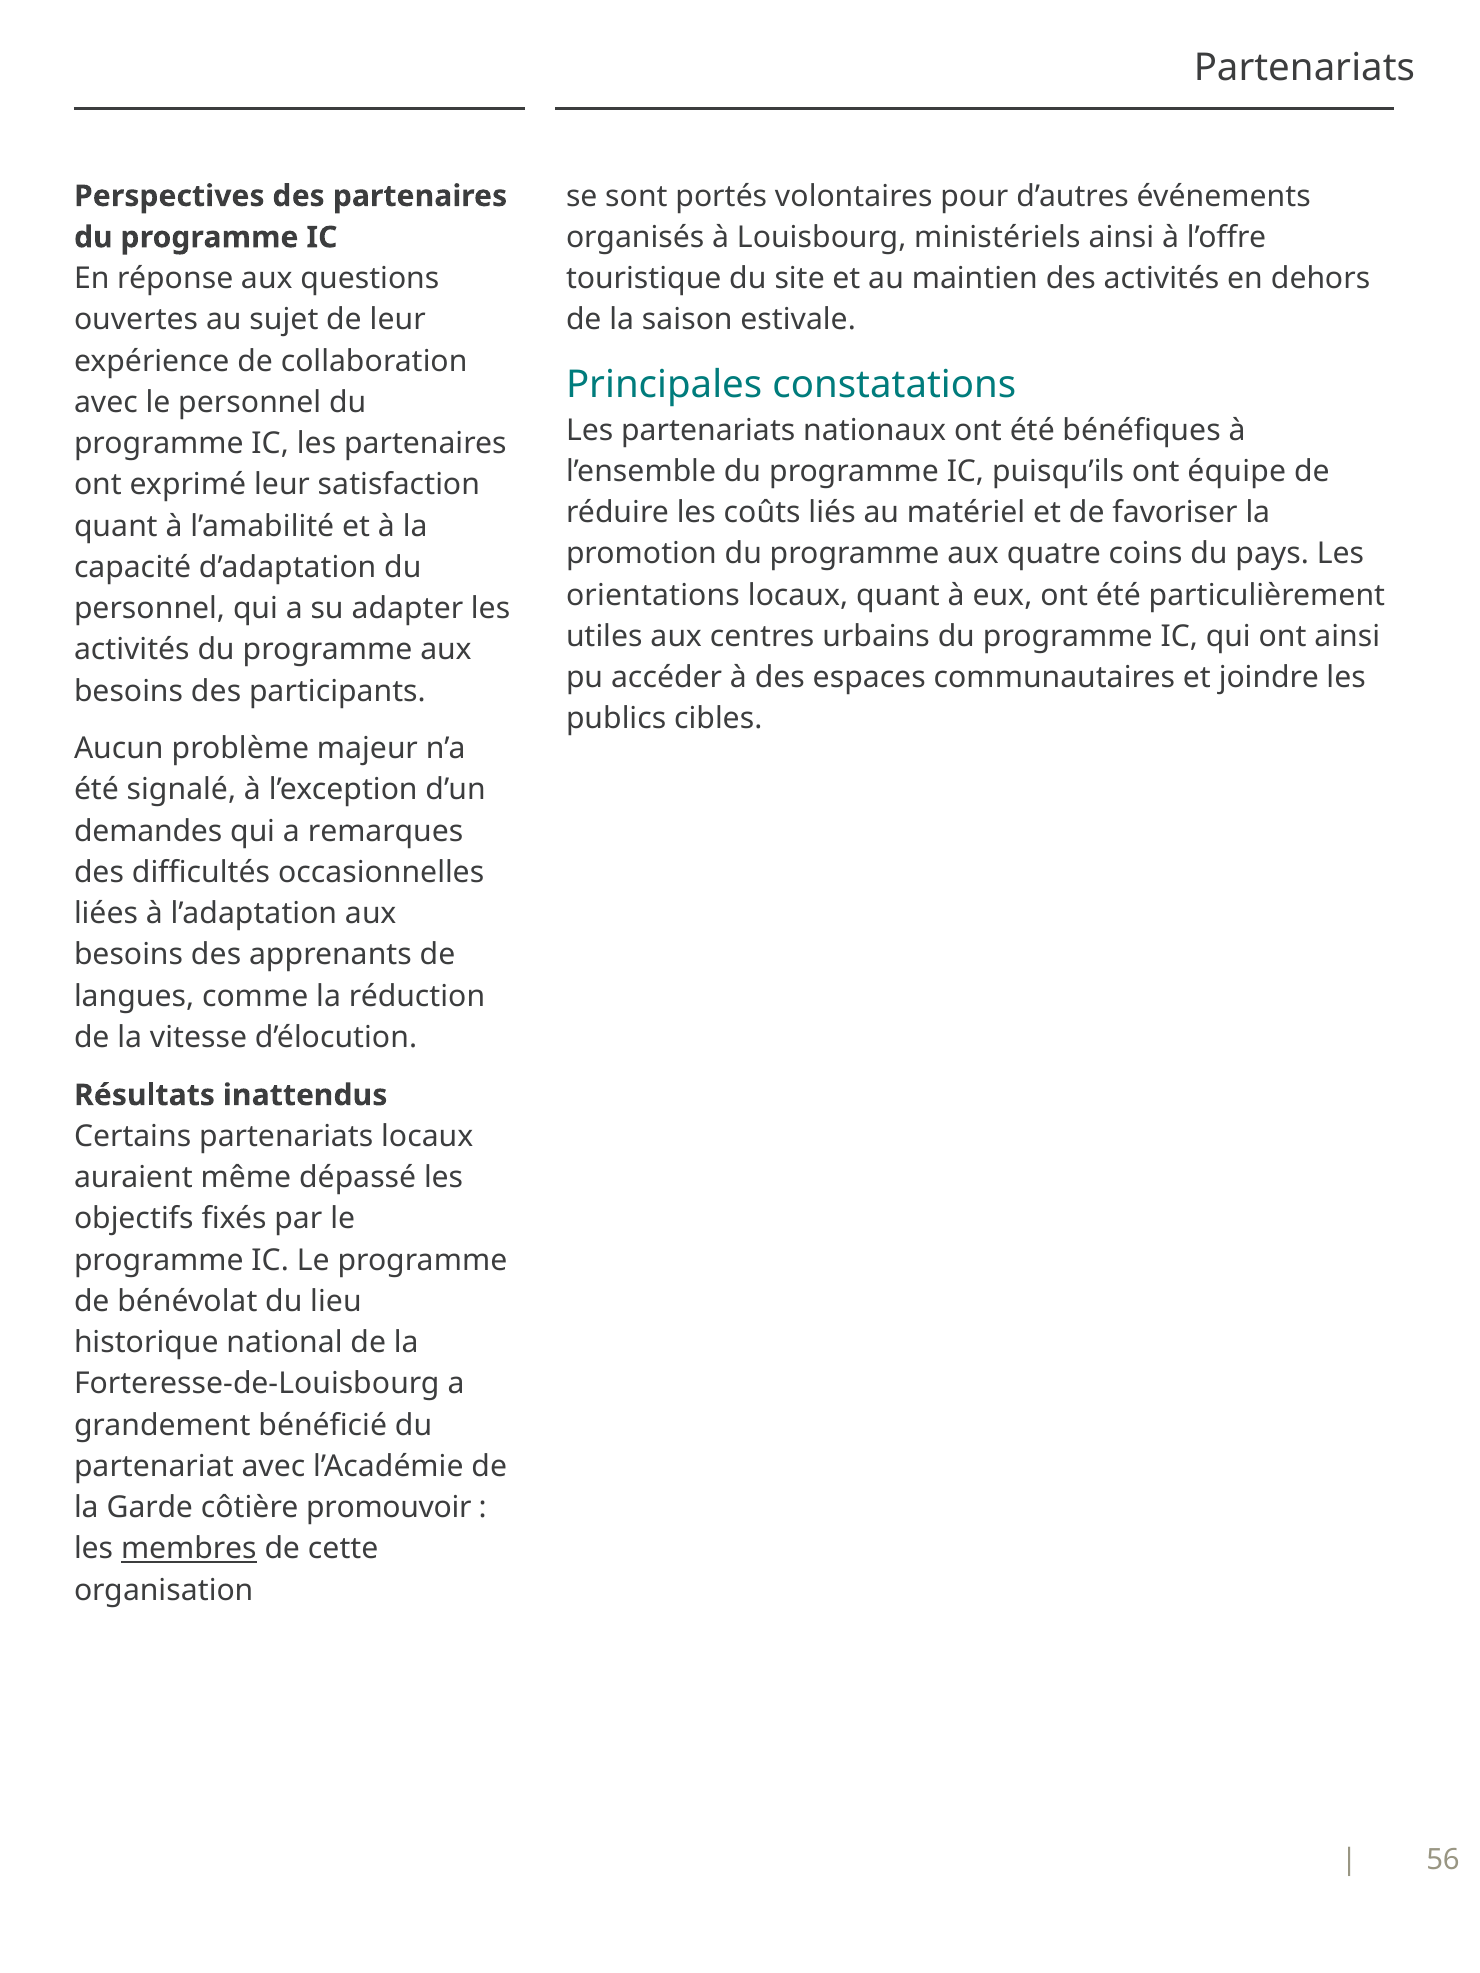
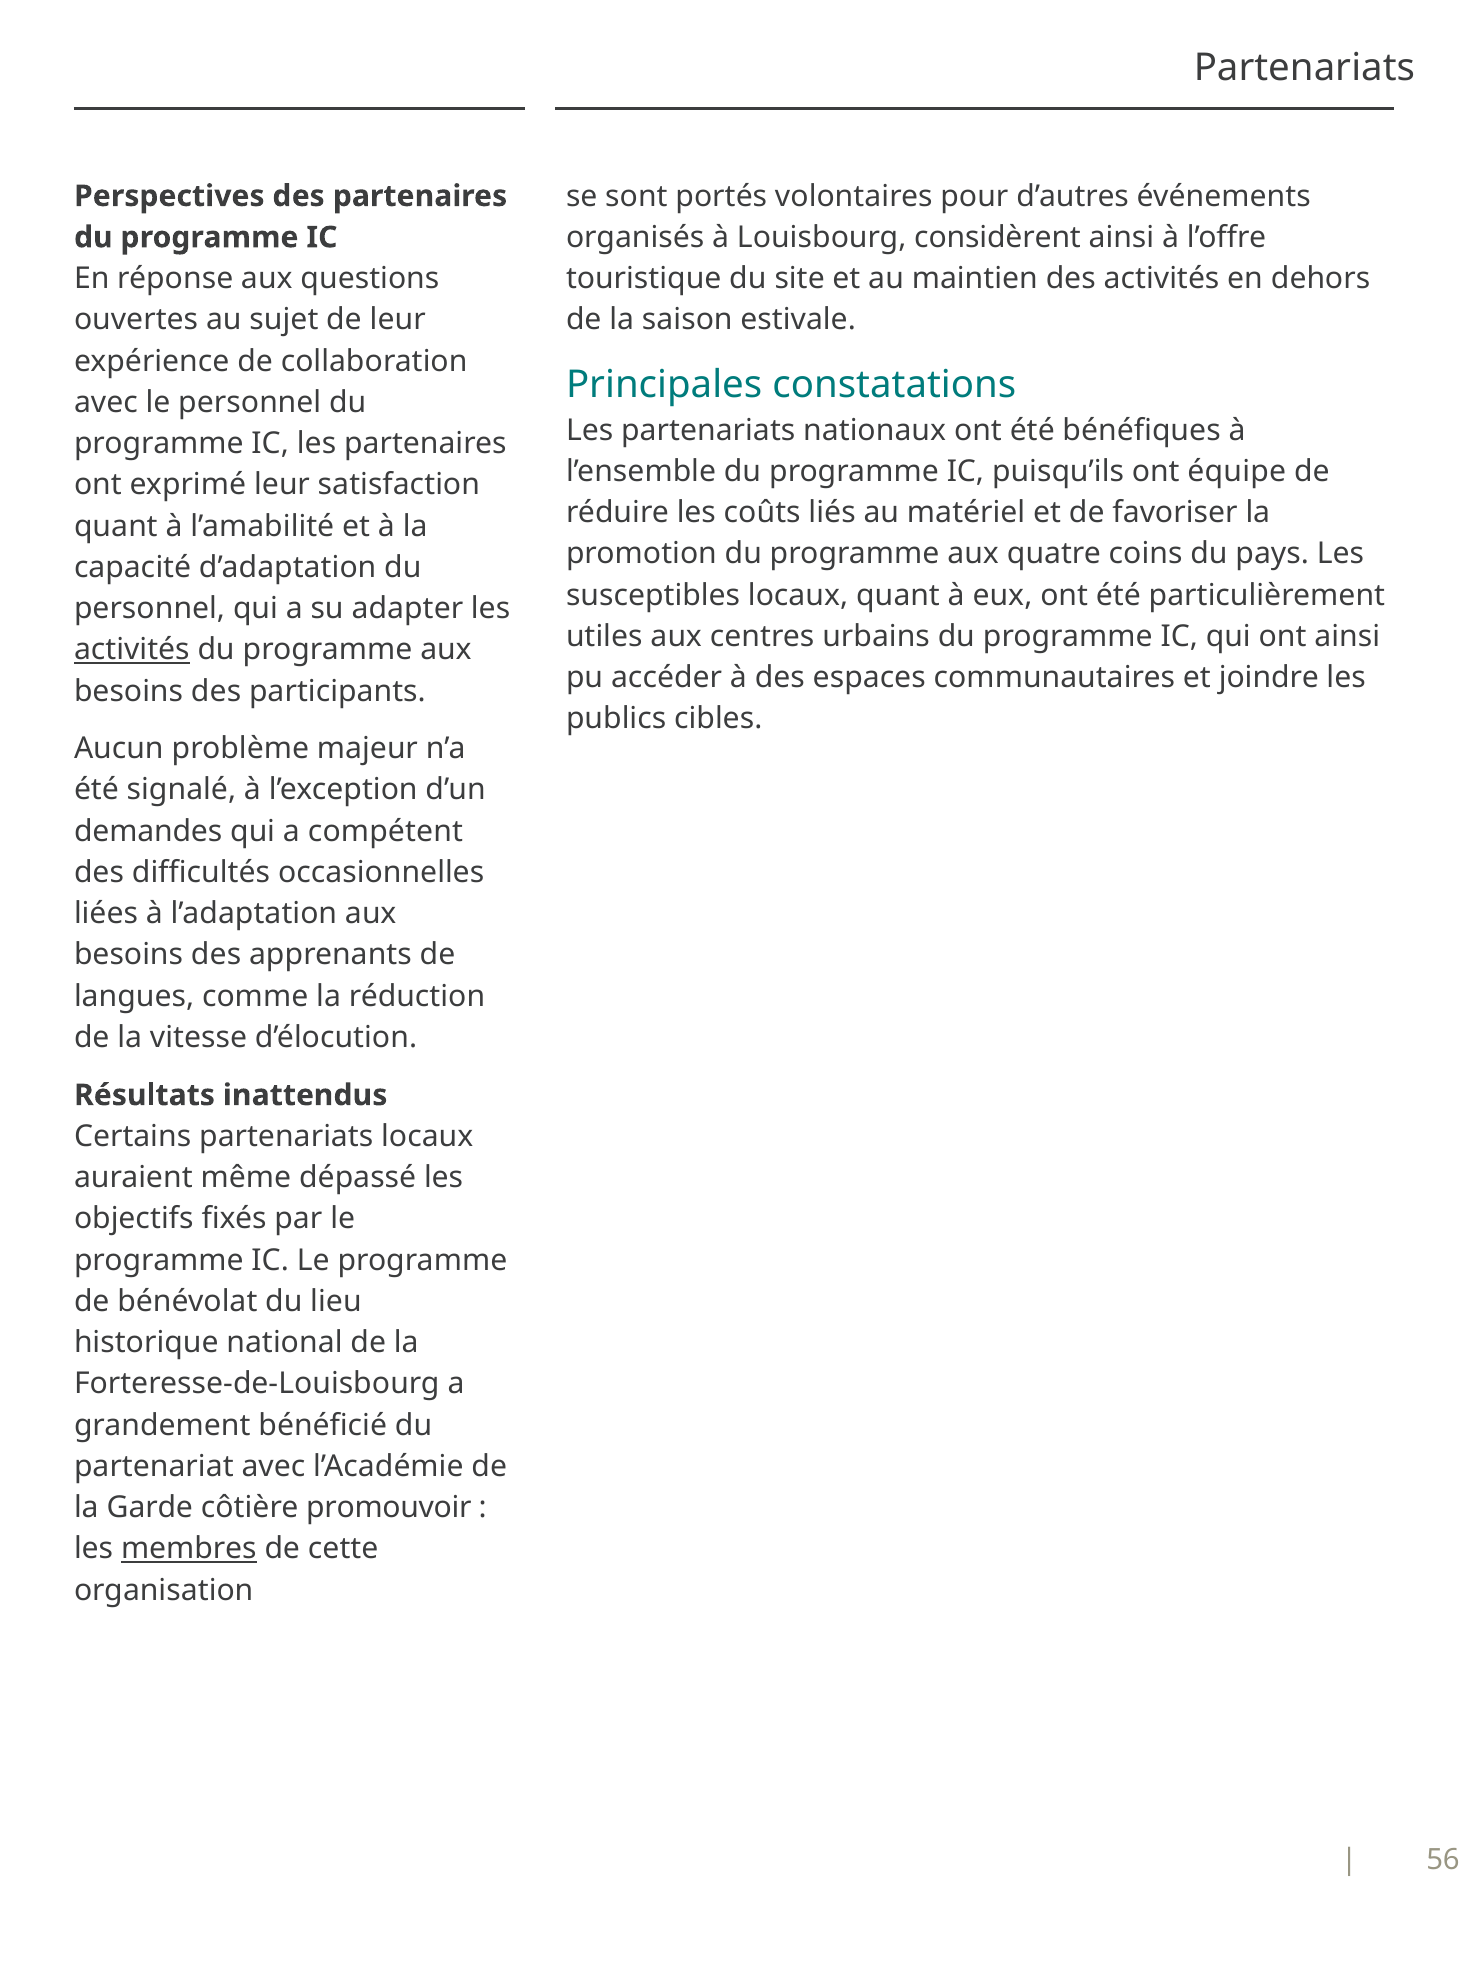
ministériels: ministériels -> considèrent
orientations: orientations -> susceptibles
activités at (132, 650) underline: none -> present
remarques: remarques -> compétent
